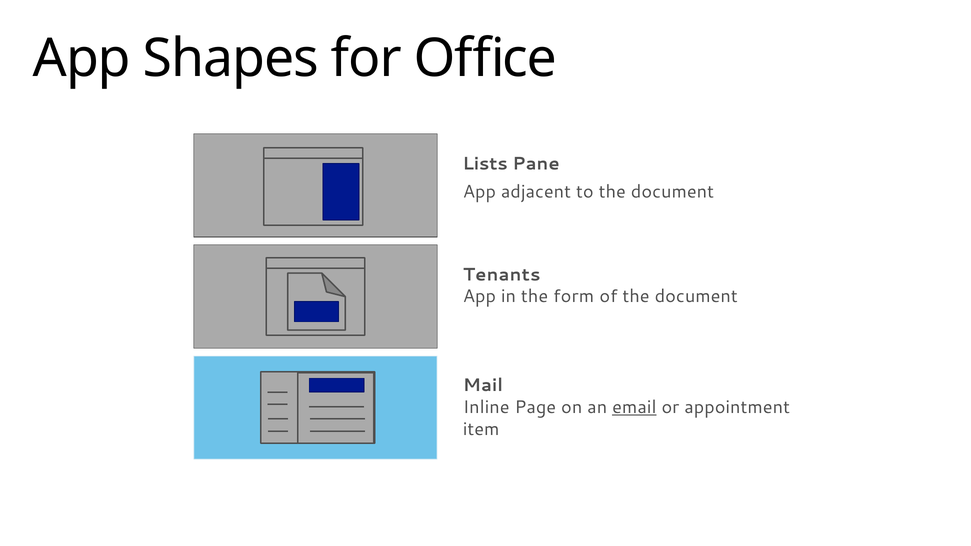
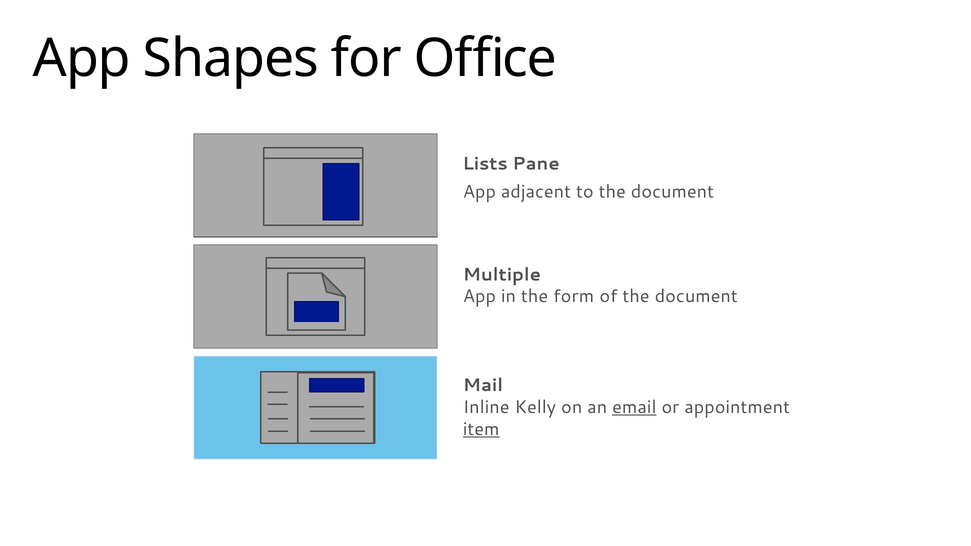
Tenants: Tenants -> Multiple
Page: Page -> Kelly
item underline: none -> present
